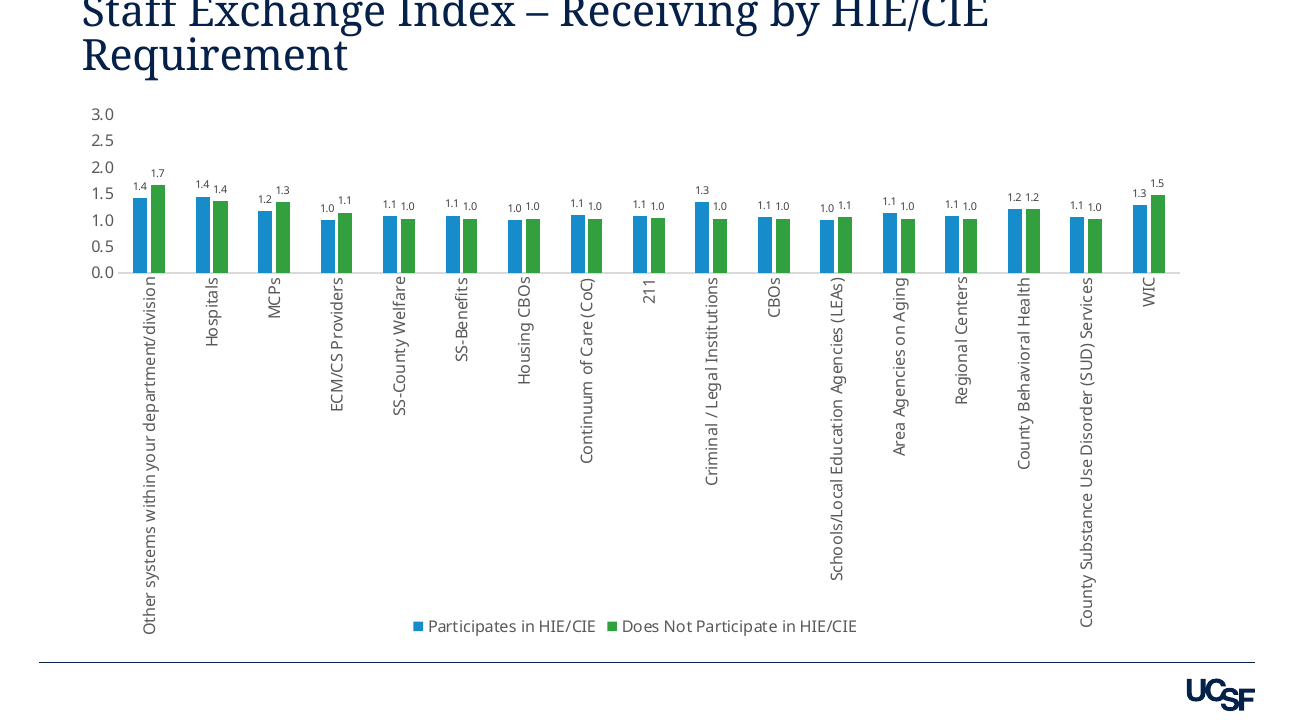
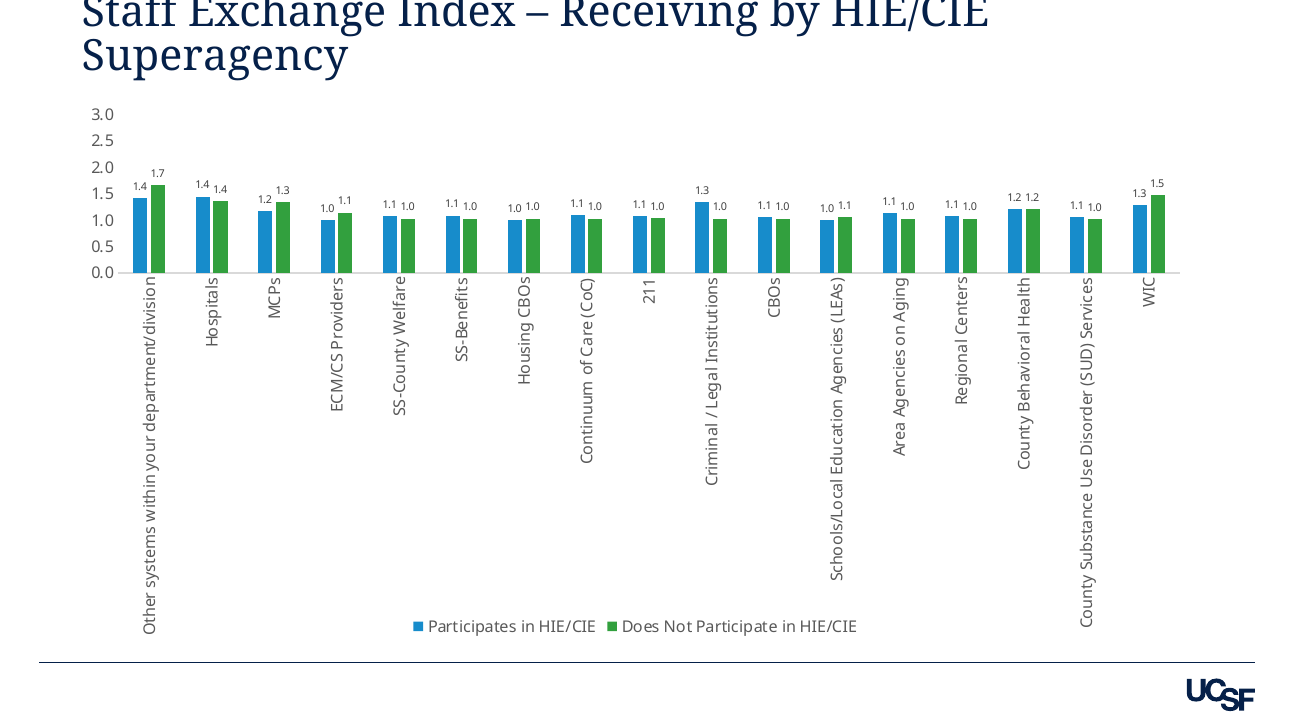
Requirement: Requirement -> Superagency
